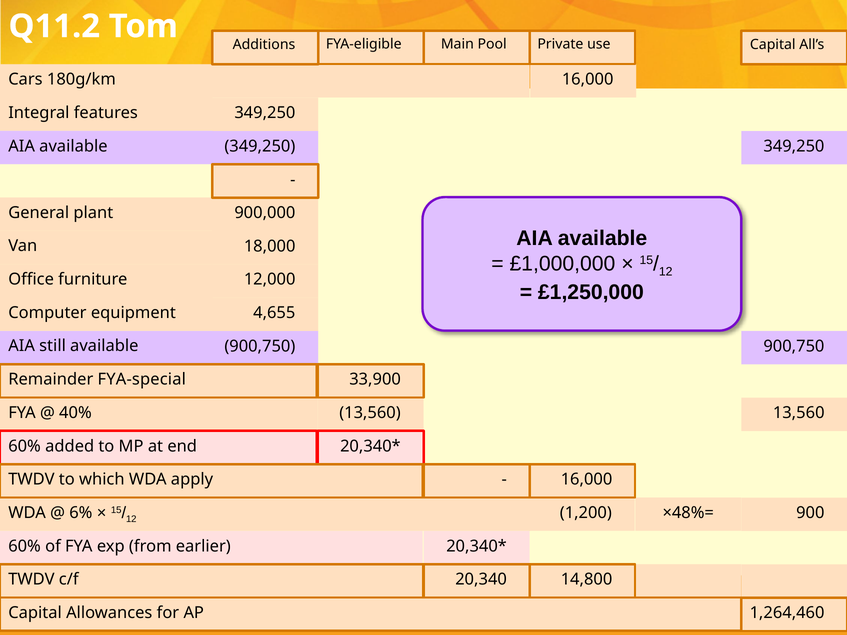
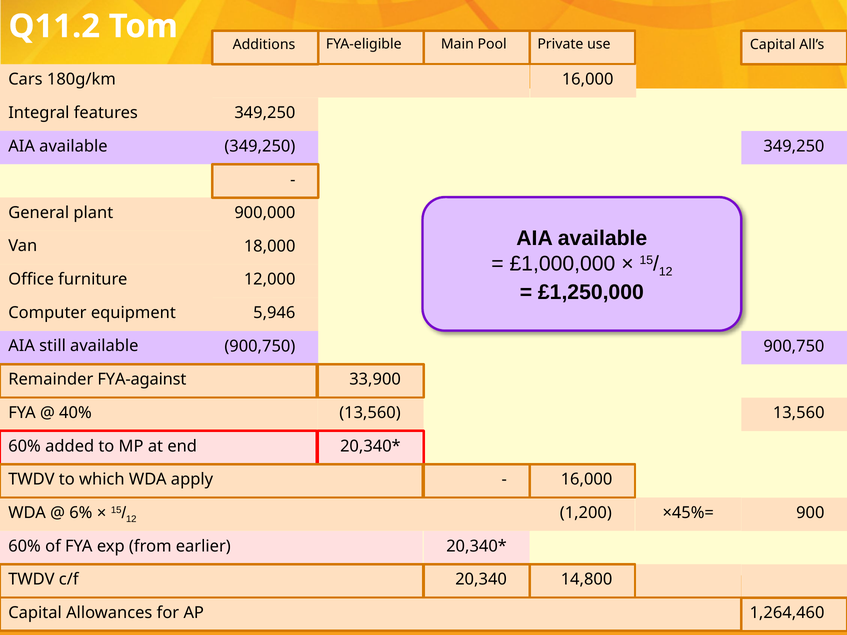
4,655: 4,655 -> 5,946
FYA-special: FYA-special -> FYA-against
×48%=: ×48%= -> ×45%=
